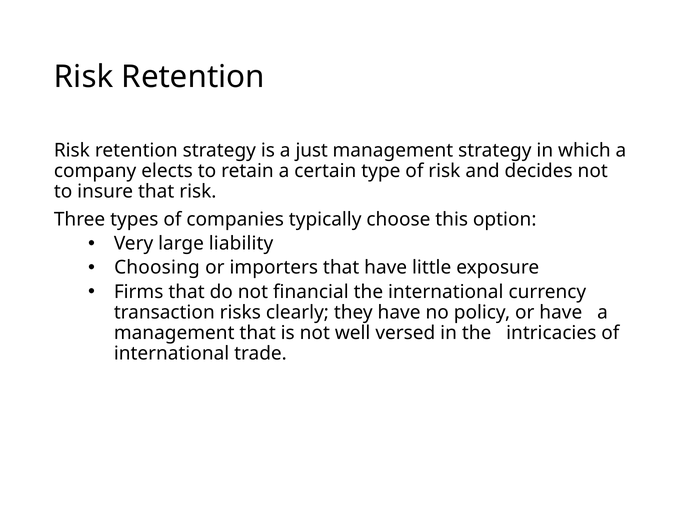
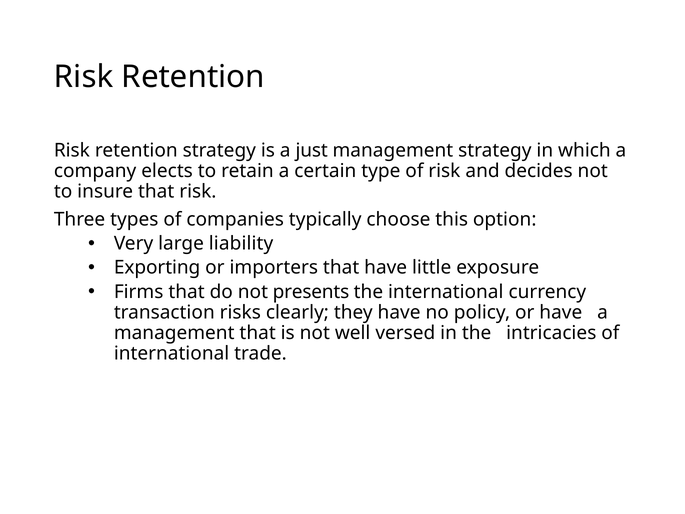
Choosing: Choosing -> Exporting
financial: financial -> presents
